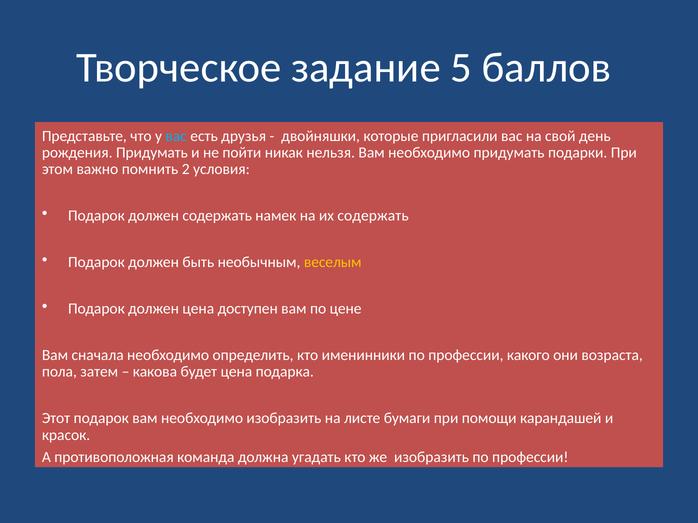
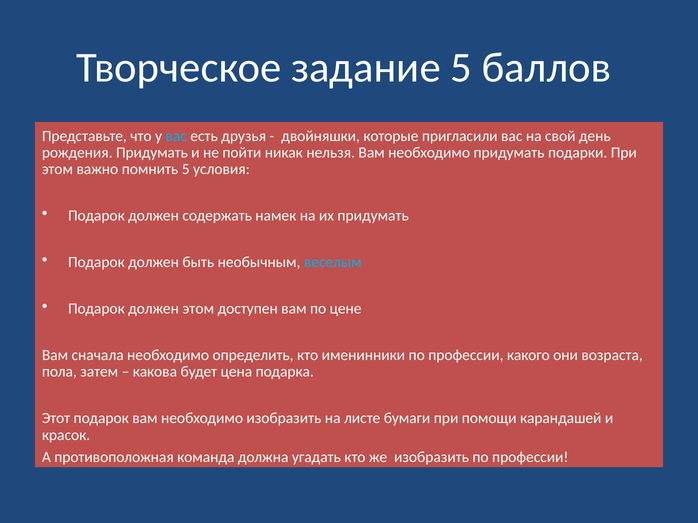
помнить 2: 2 -> 5
их содержать: содержать -> придумать
веселым colour: yellow -> light blue
должен цена: цена -> этом
